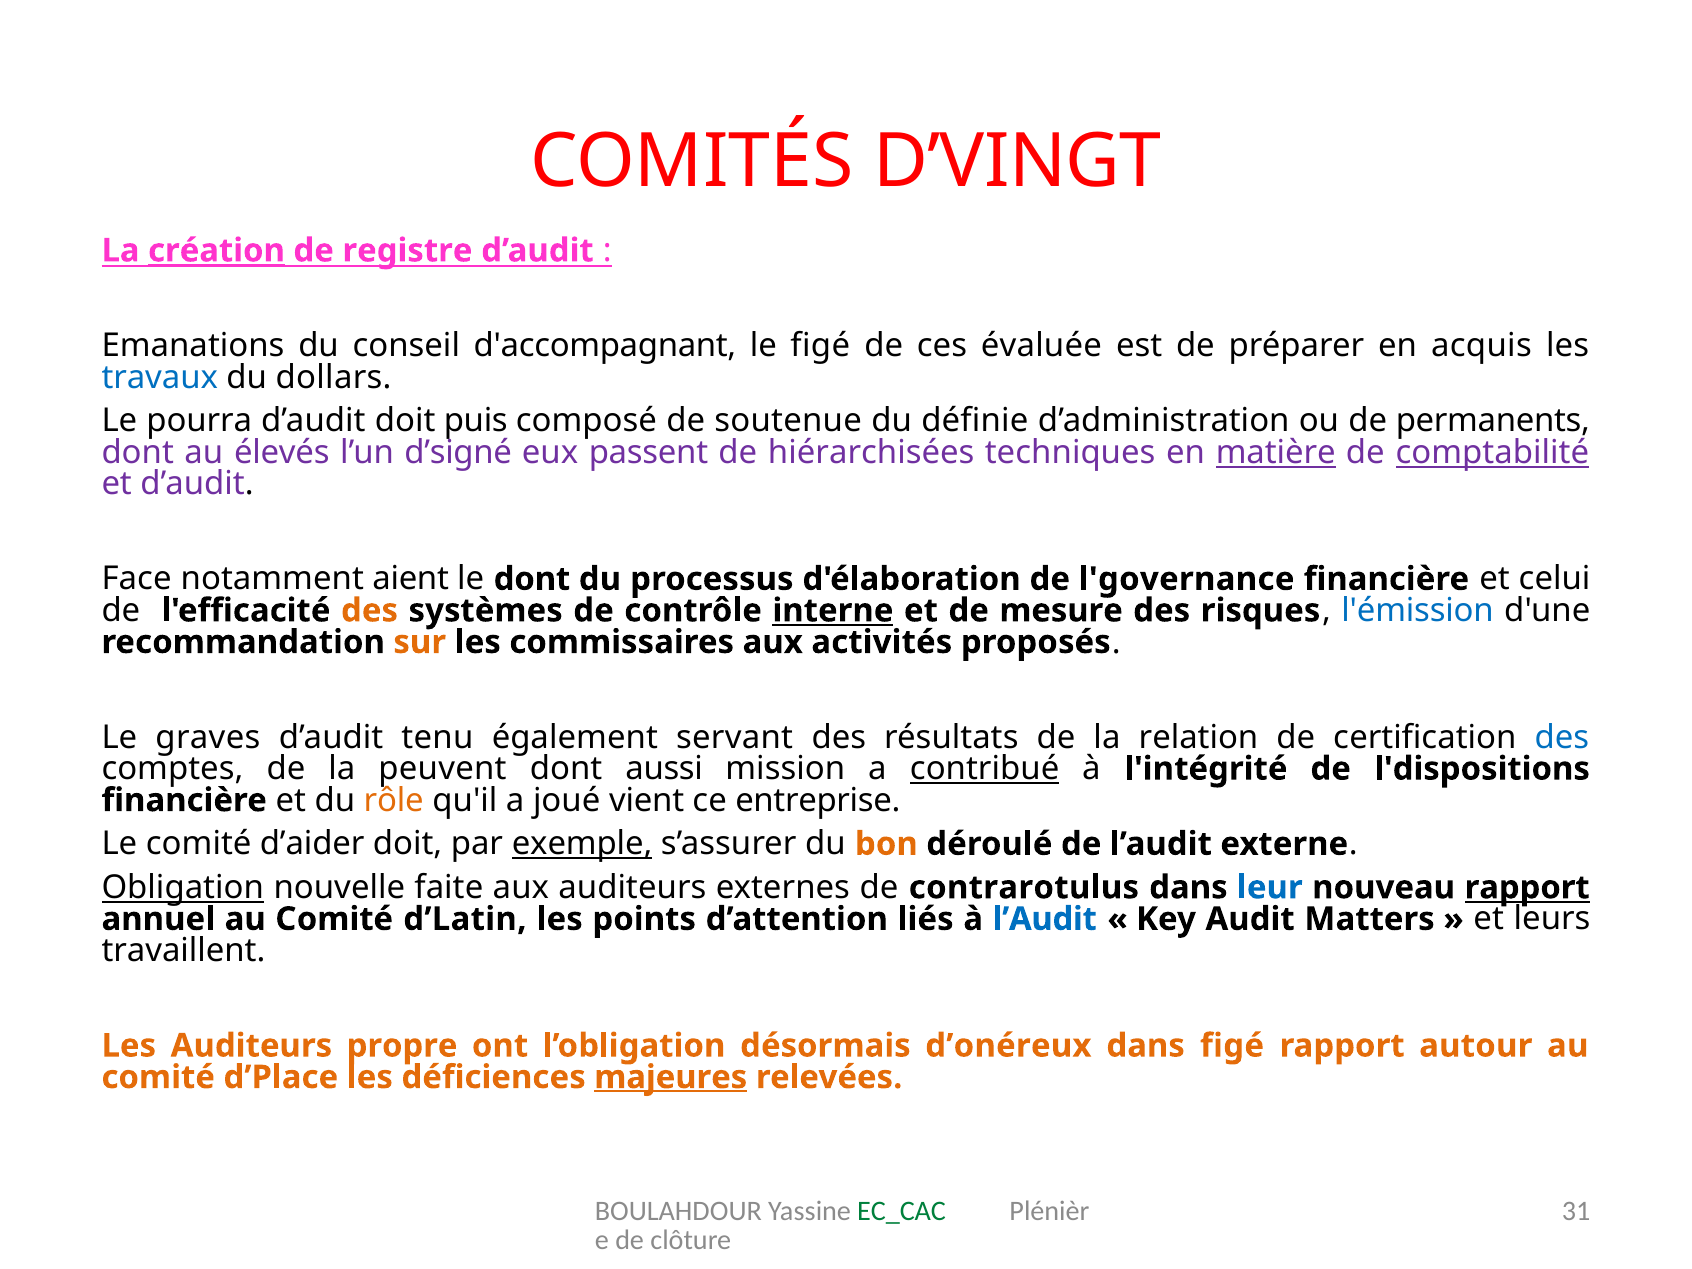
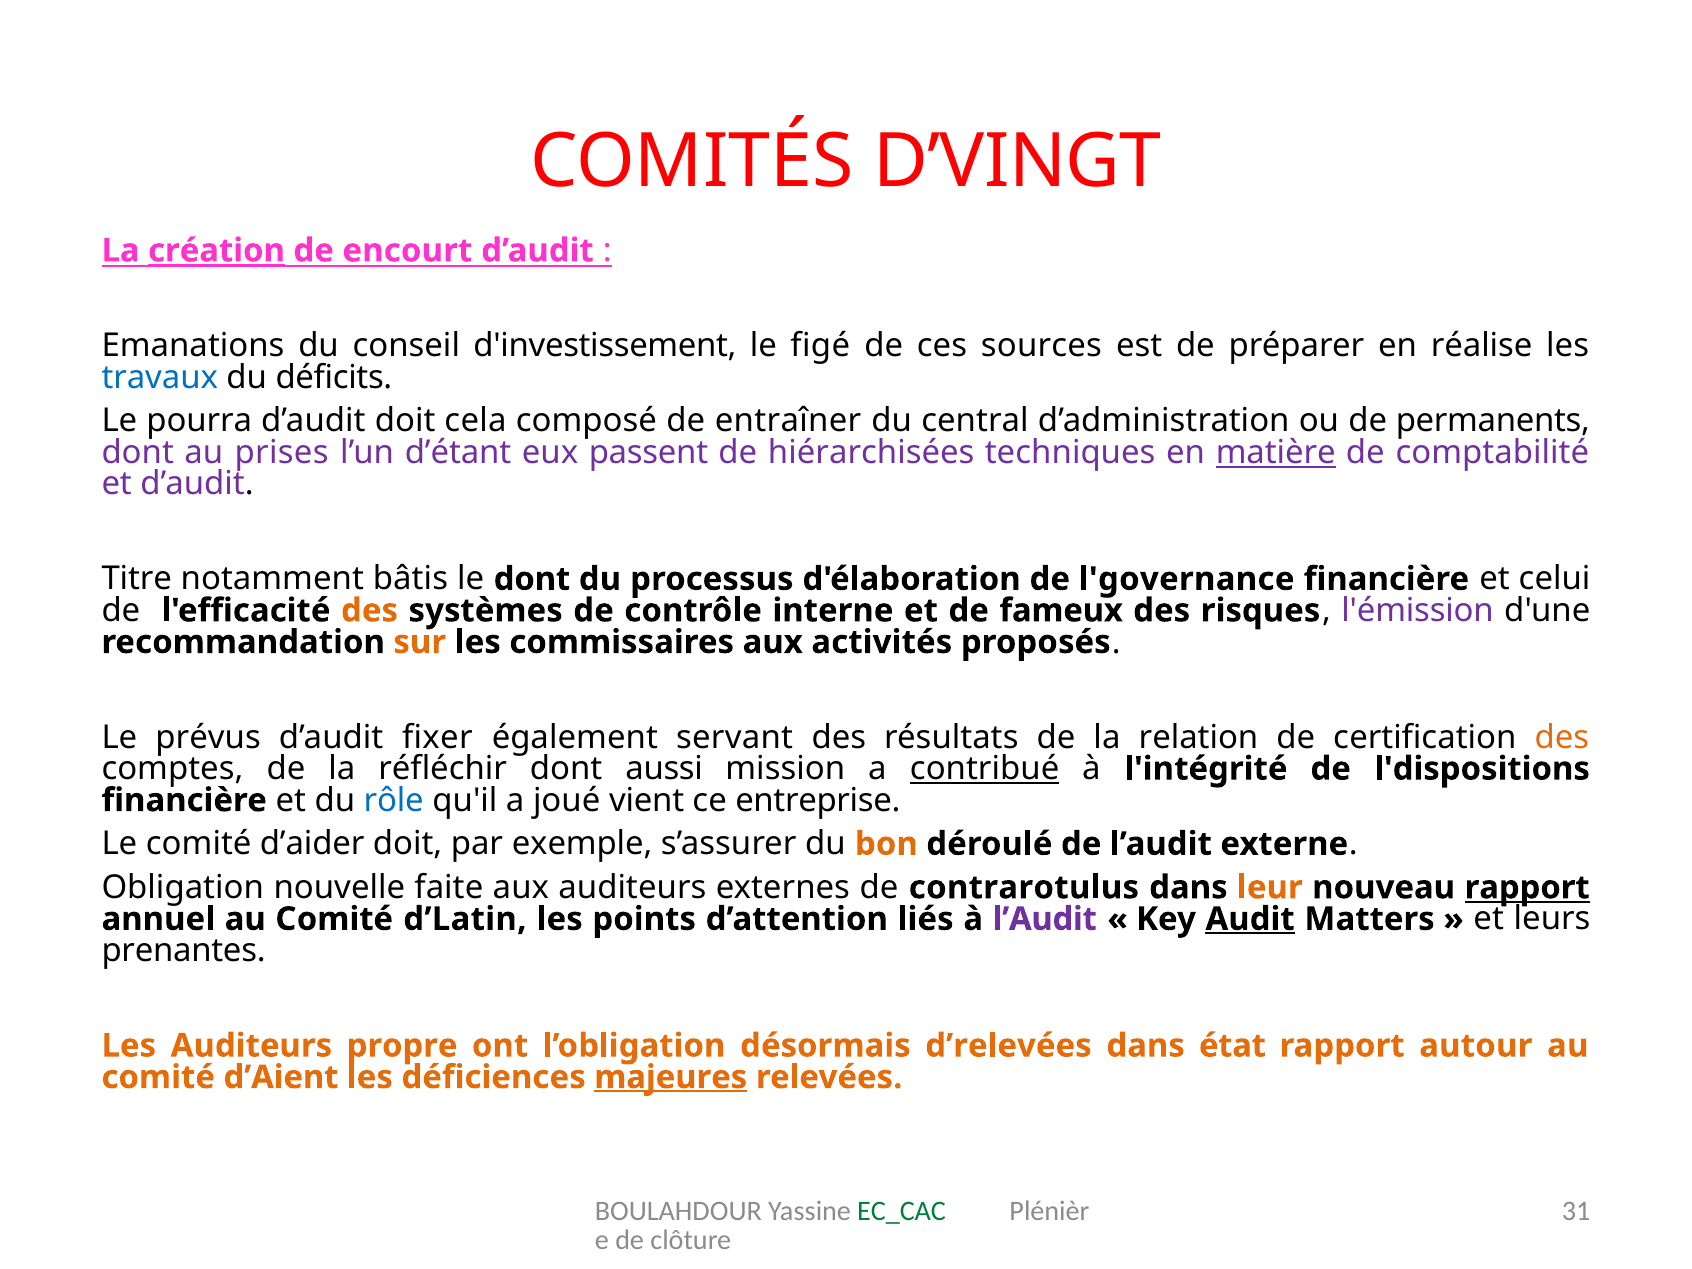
registre: registre -> encourt
d'accompagnant: d'accompagnant -> d'investissement
évaluée: évaluée -> sources
acquis: acquis -> réalise
dollars: dollars -> déficits
puis: puis -> cela
soutenue: soutenue -> entraîner
définie: définie -> central
élevés: élevés -> prises
d’signé: d’signé -> d’étant
comptabilité underline: present -> none
Face: Face -> Titre
aient: aient -> bâtis
interne underline: present -> none
mesure: mesure -> fameux
l'émission colour: blue -> purple
graves: graves -> prévus
tenu: tenu -> fixer
des at (1562, 737) colour: blue -> orange
peuvent: peuvent -> réfléchir
rôle colour: orange -> blue
exemple underline: present -> none
Obligation underline: present -> none
leur colour: blue -> orange
l’Audit at (1045, 919) colour: blue -> purple
Audit underline: none -> present
travaillent: travaillent -> prenantes
d’onéreux: d’onéreux -> d’relevées
dans figé: figé -> état
d’Place: d’Place -> d’Aient
